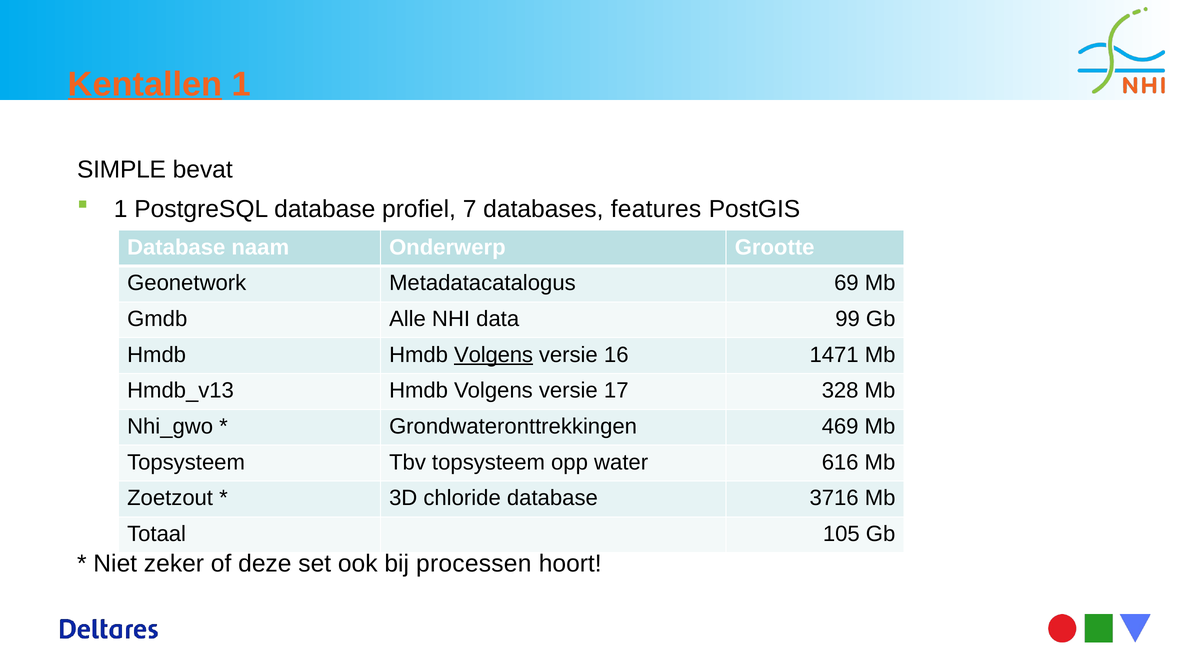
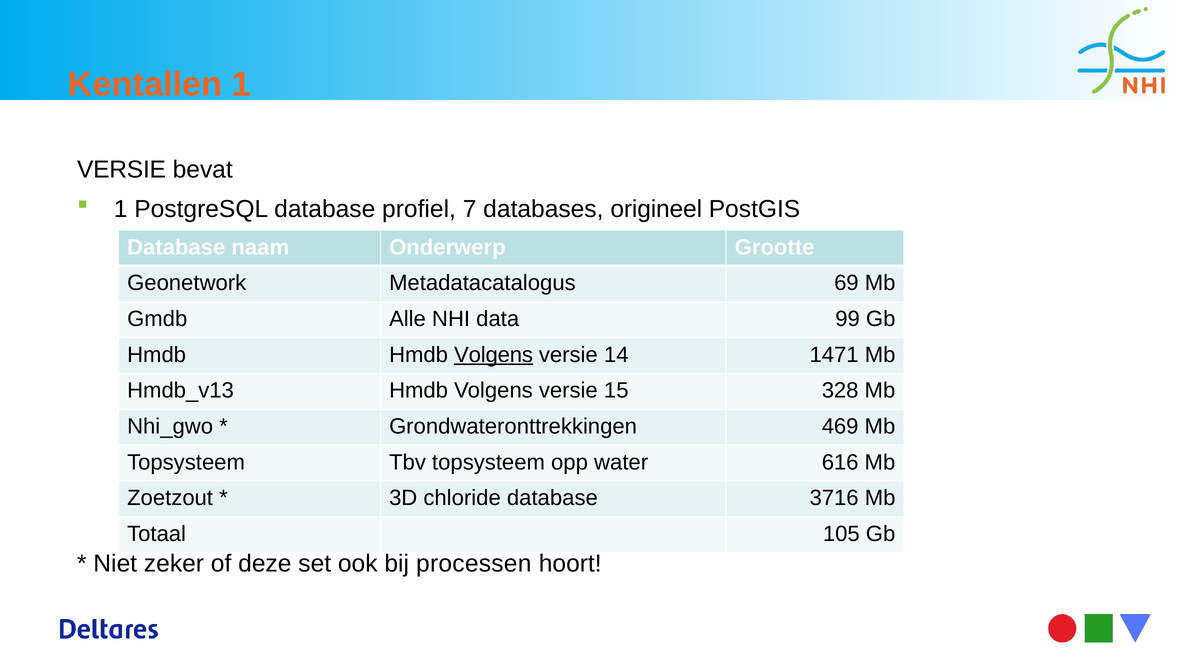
Kentallen underline: present -> none
SIMPLE at (121, 170): SIMPLE -> VERSIE
features: features -> origineel
16: 16 -> 14
17: 17 -> 15
